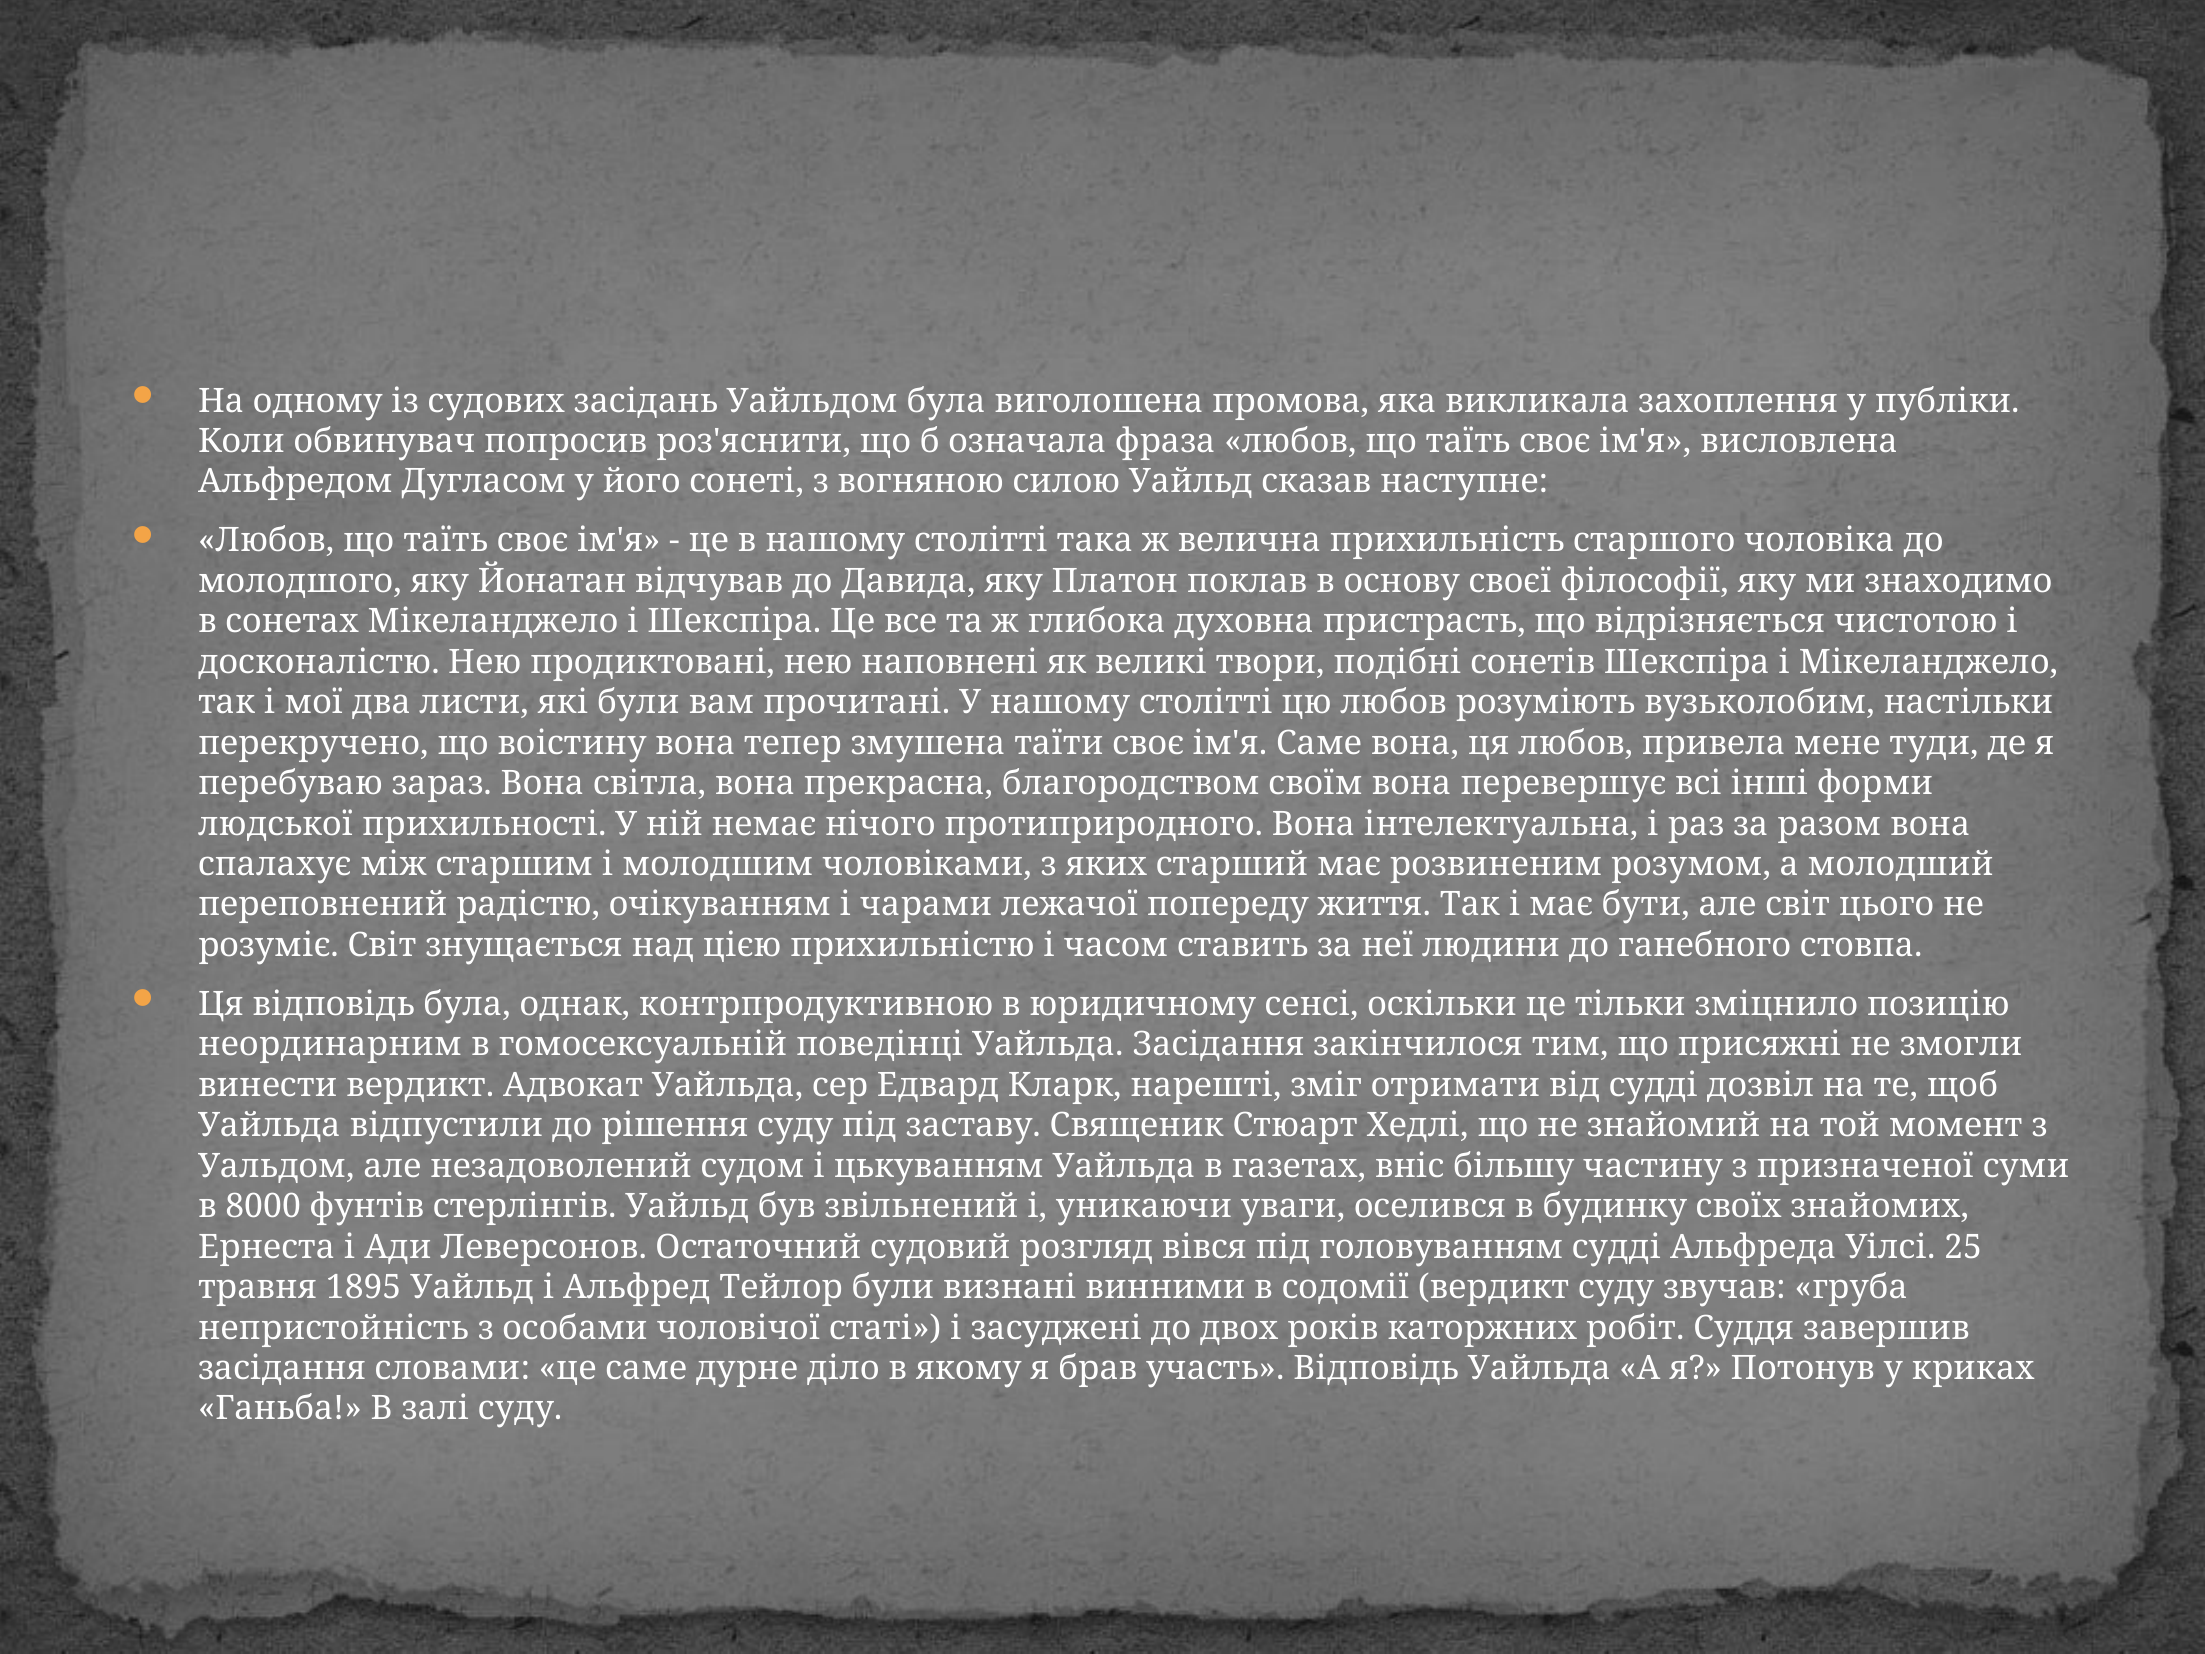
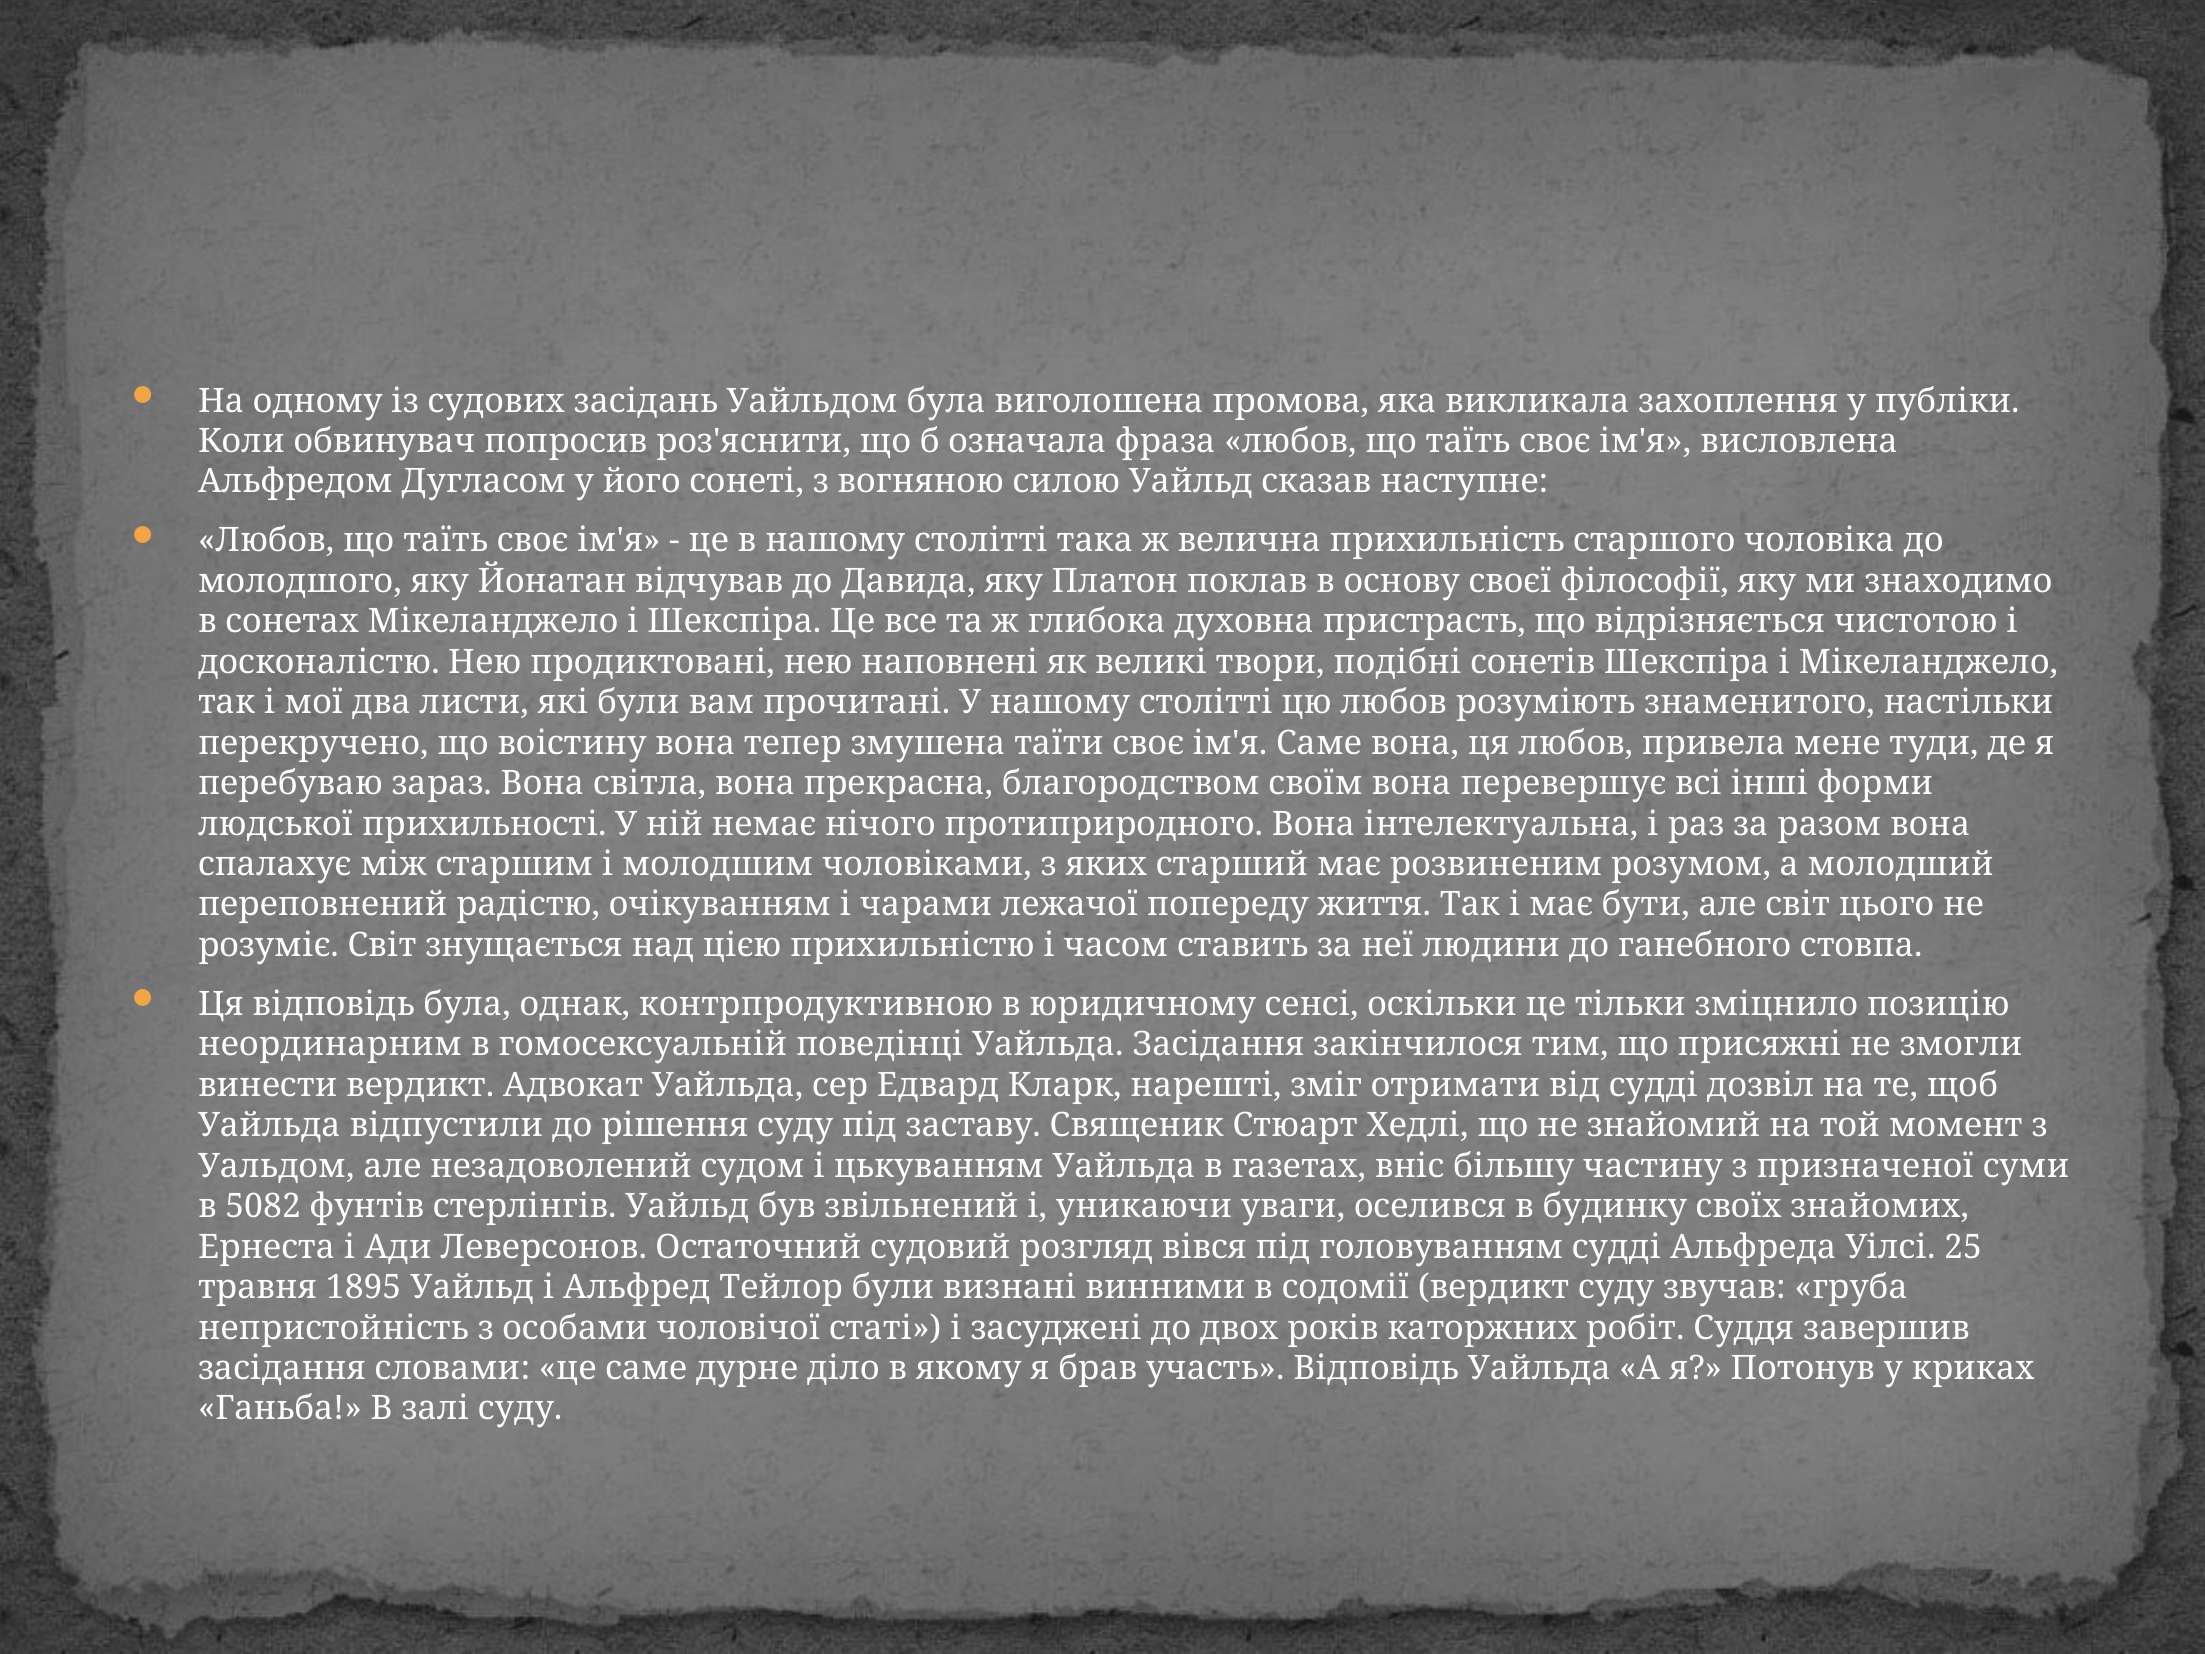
вузьколобим: вузьколобим -> знаменитого
8000: 8000 -> 5082
